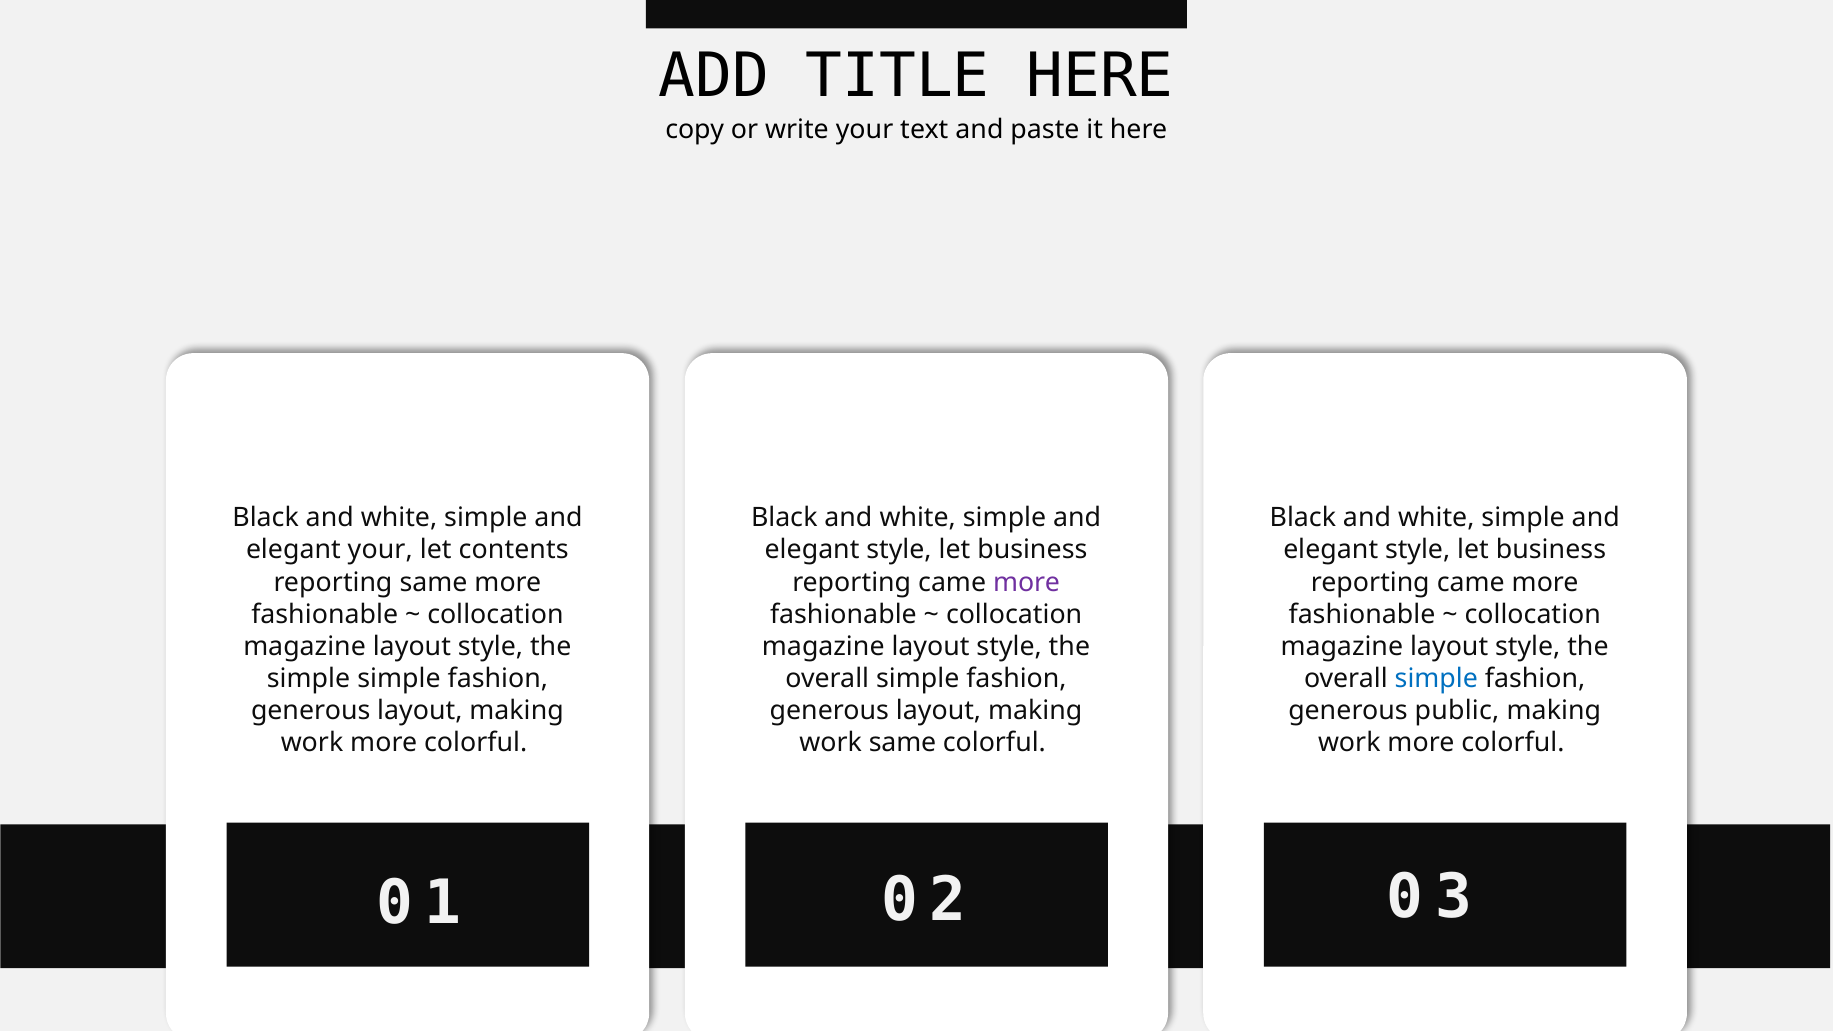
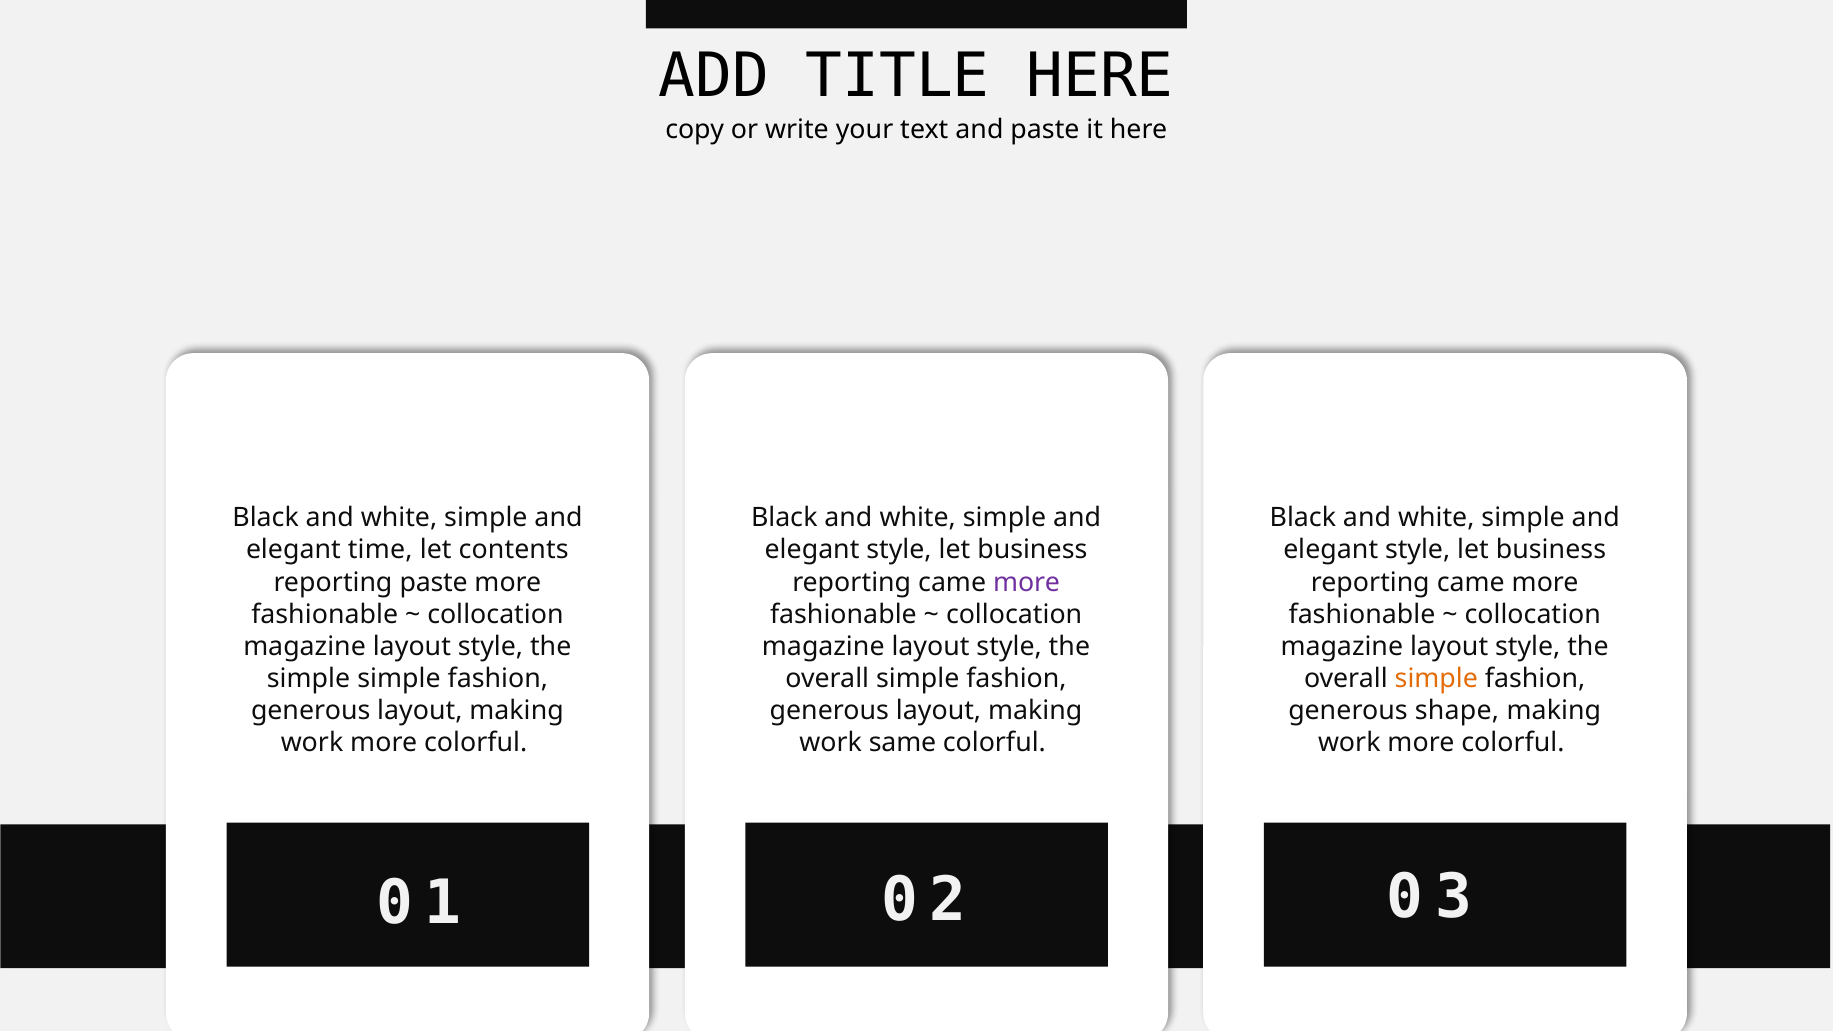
elegant your: your -> time
reporting same: same -> paste
simple at (1436, 679) colour: blue -> orange
public: public -> shape
